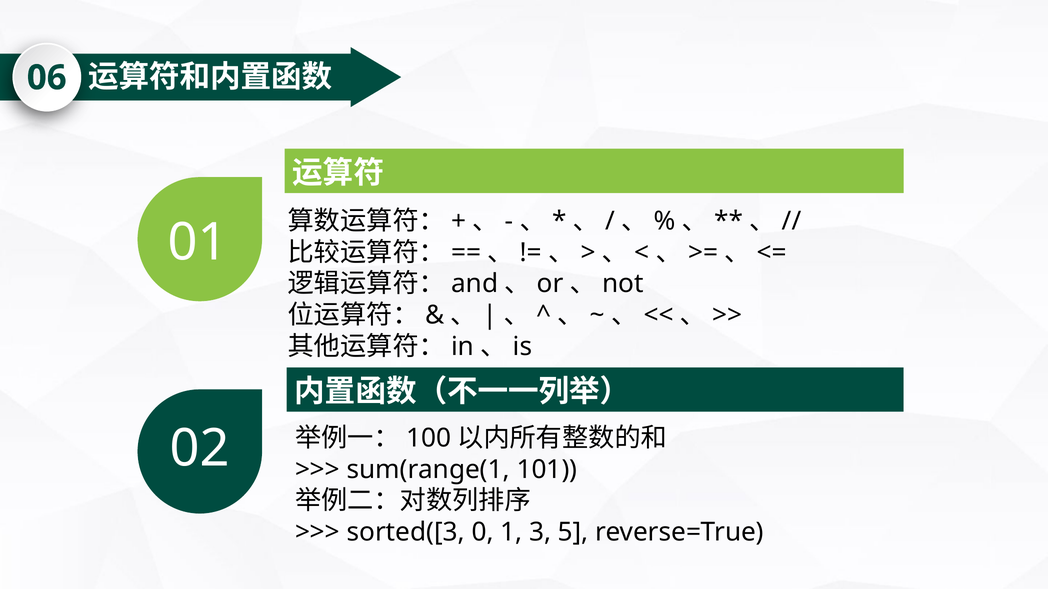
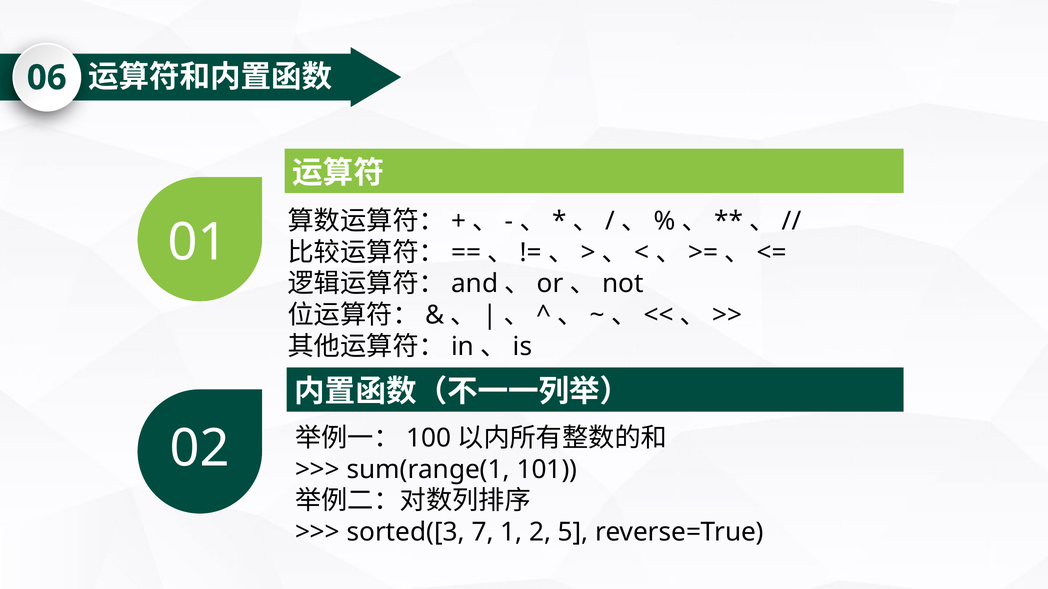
0: 0 -> 7
3: 3 -> 2
